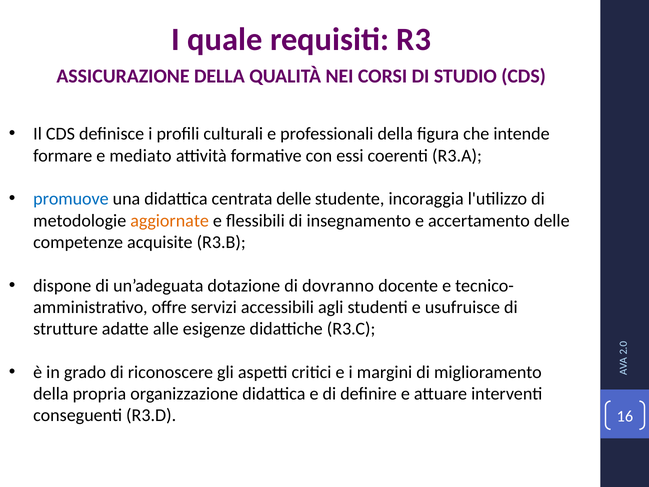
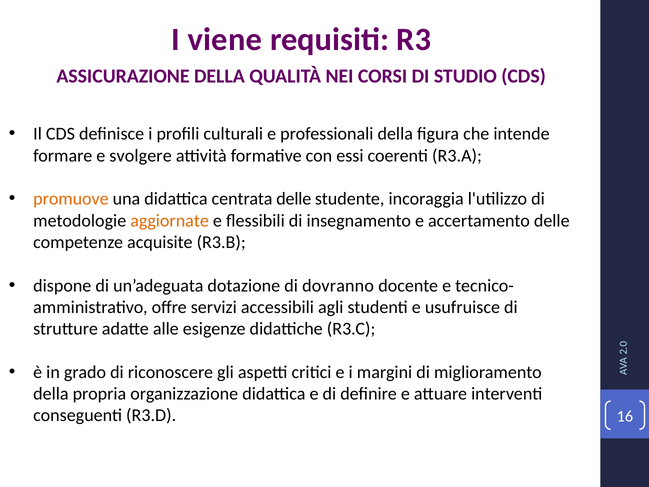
quale: quale -> viene
mediato: mediato -> svolgere
promuove colour: blue -> orange
